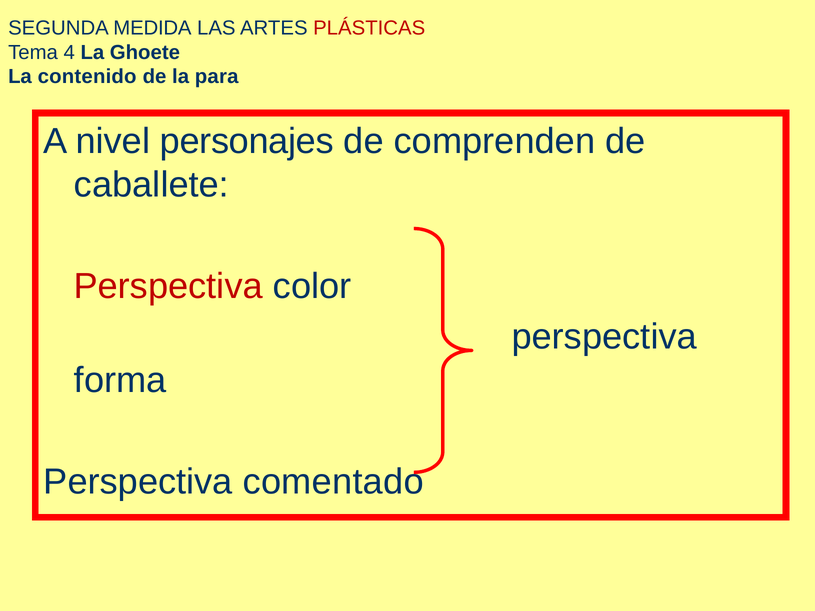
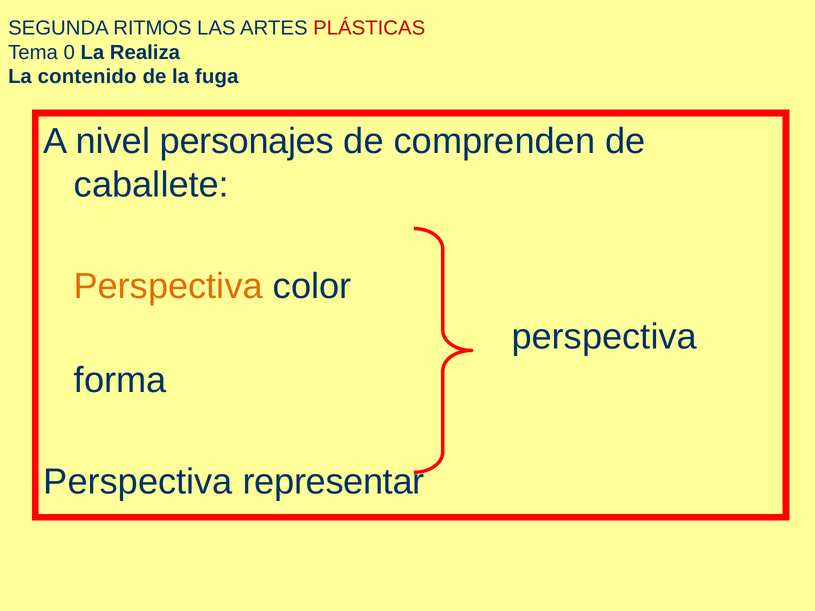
MEDIDA: MEDIDA -> RITMOS
4: 4 -> 0
Ghoete: Ghoete -> Realiza
para: para -> fuga
Perspectiva at (168, 286) colour: red -> orange
comentado: comentado -> representar
